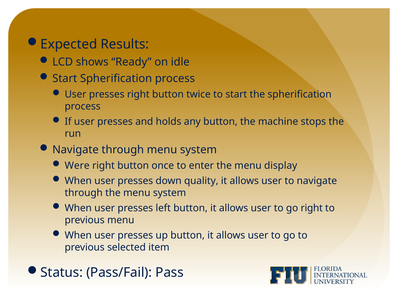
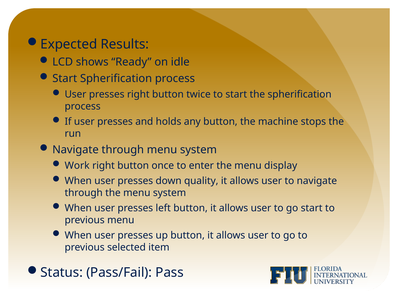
Were: Were -> Work
go right: right -> start
